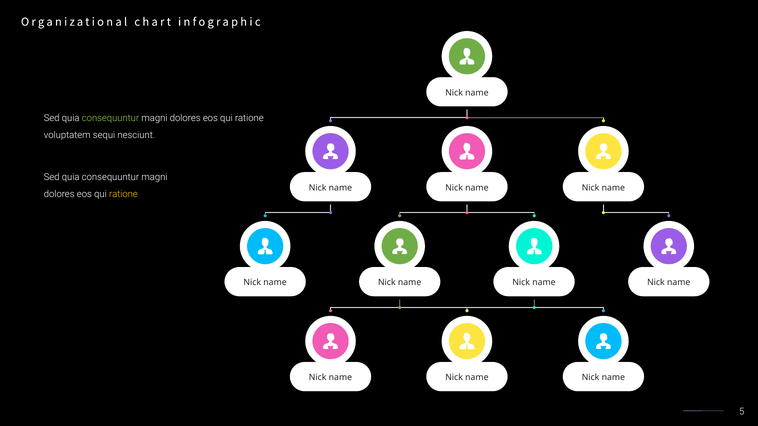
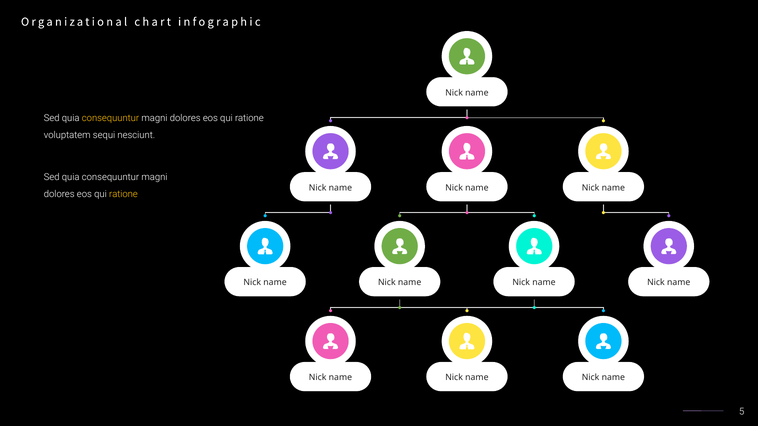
consequuntur at (110, 118) colour: light green -> yellow
